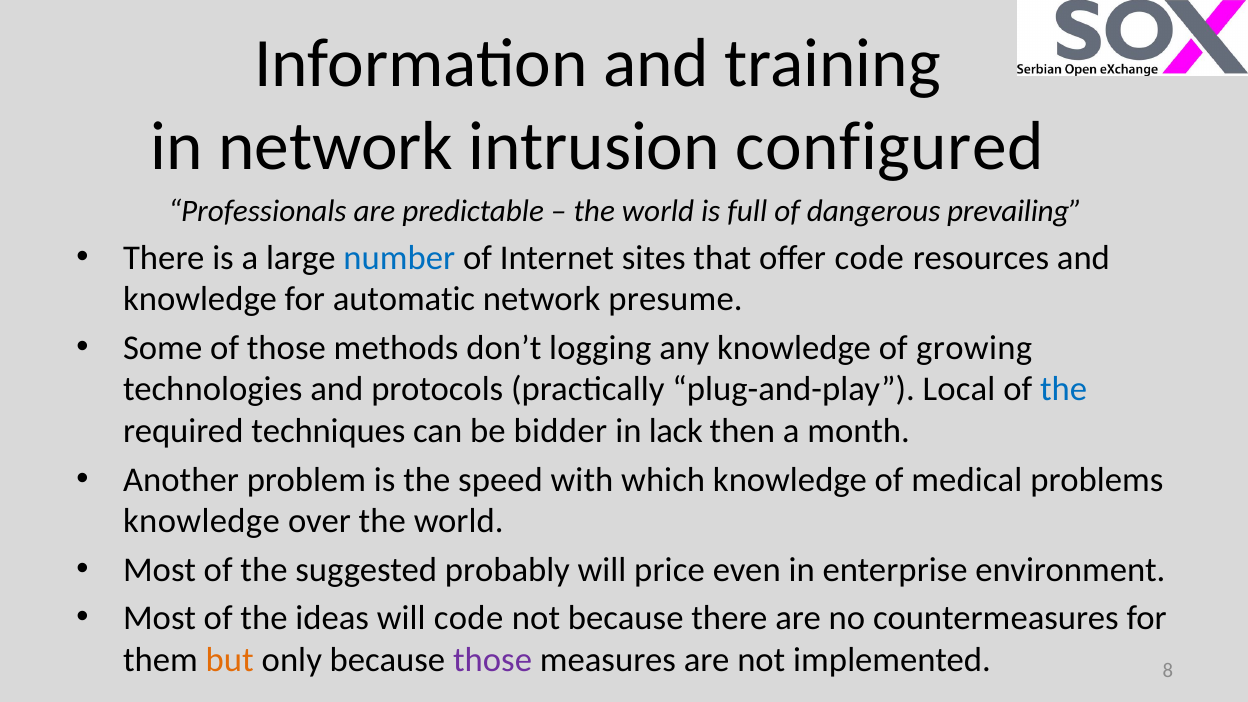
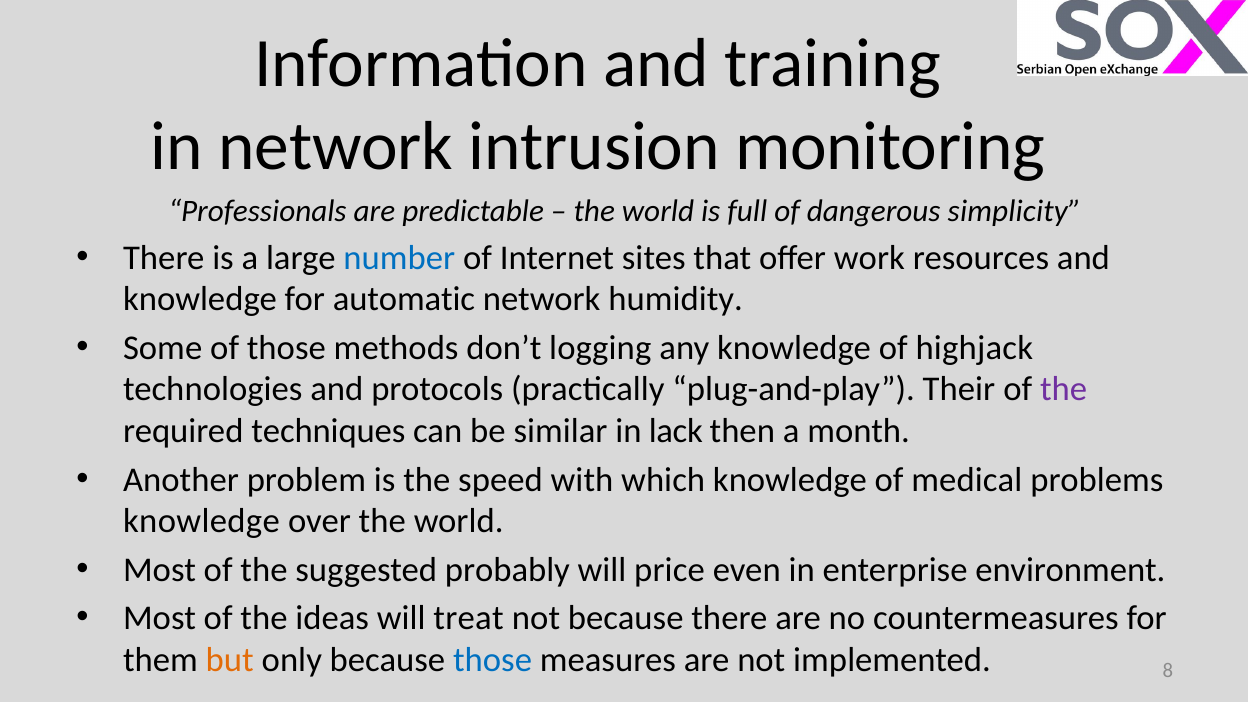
configured: configured -> monitoring
prevailing: prevailing -> simplicity
offer code: code -> work
presume: presume -> humidity
growing: growing -> highjack
Local: Local -> Their
the at (1064, 390) colour: blue -> purple
bidder: bidder -> similar
will code: code -> treat
those at (493, 660) colour: purple -> blue
